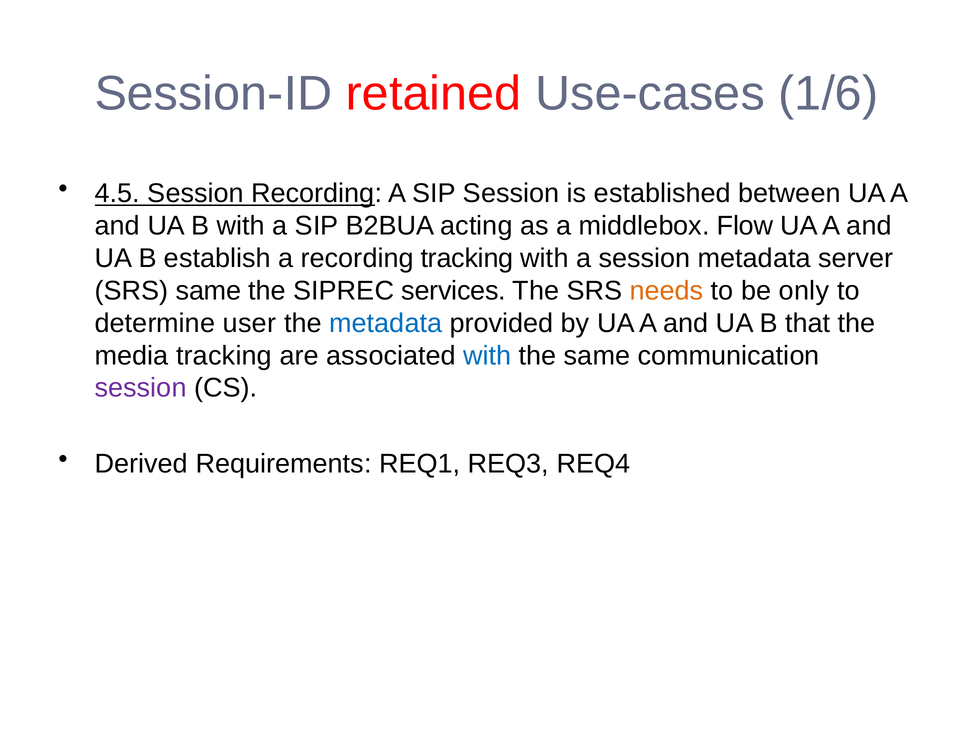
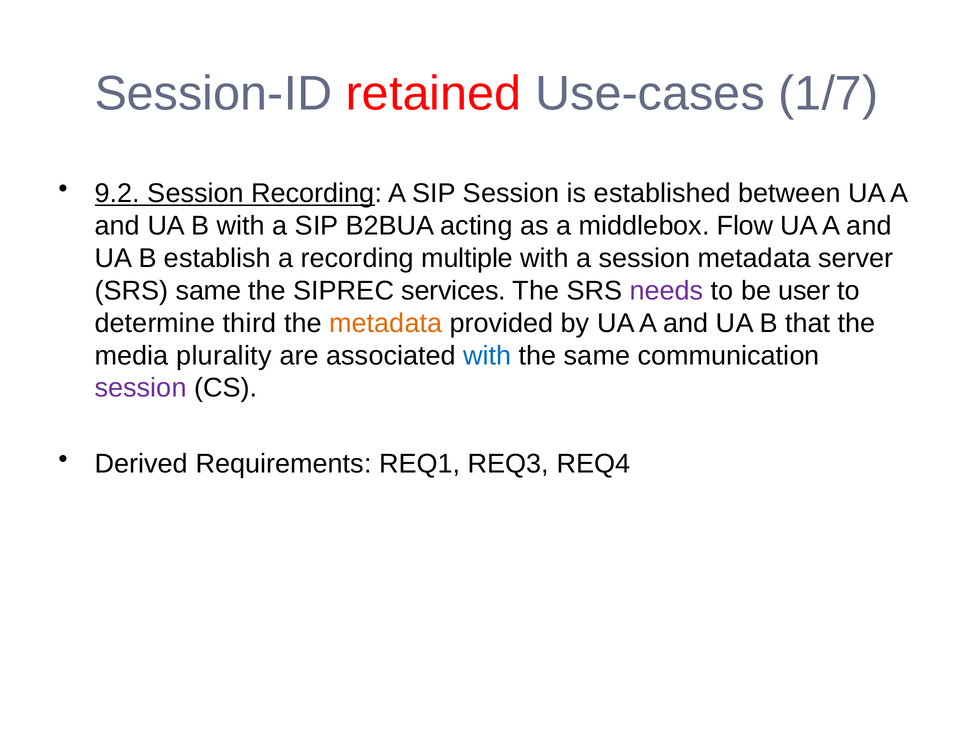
1/6: 1/6 -> 1/7
4.5: 4.5 -> 9.2
recording tracking: tracking -> multiple
needs colour: orange -> purple
only: only -> user
user: user -> third
metadata at (386, 323) colour: blue -> orange
media tracking: tracking -> plurality
